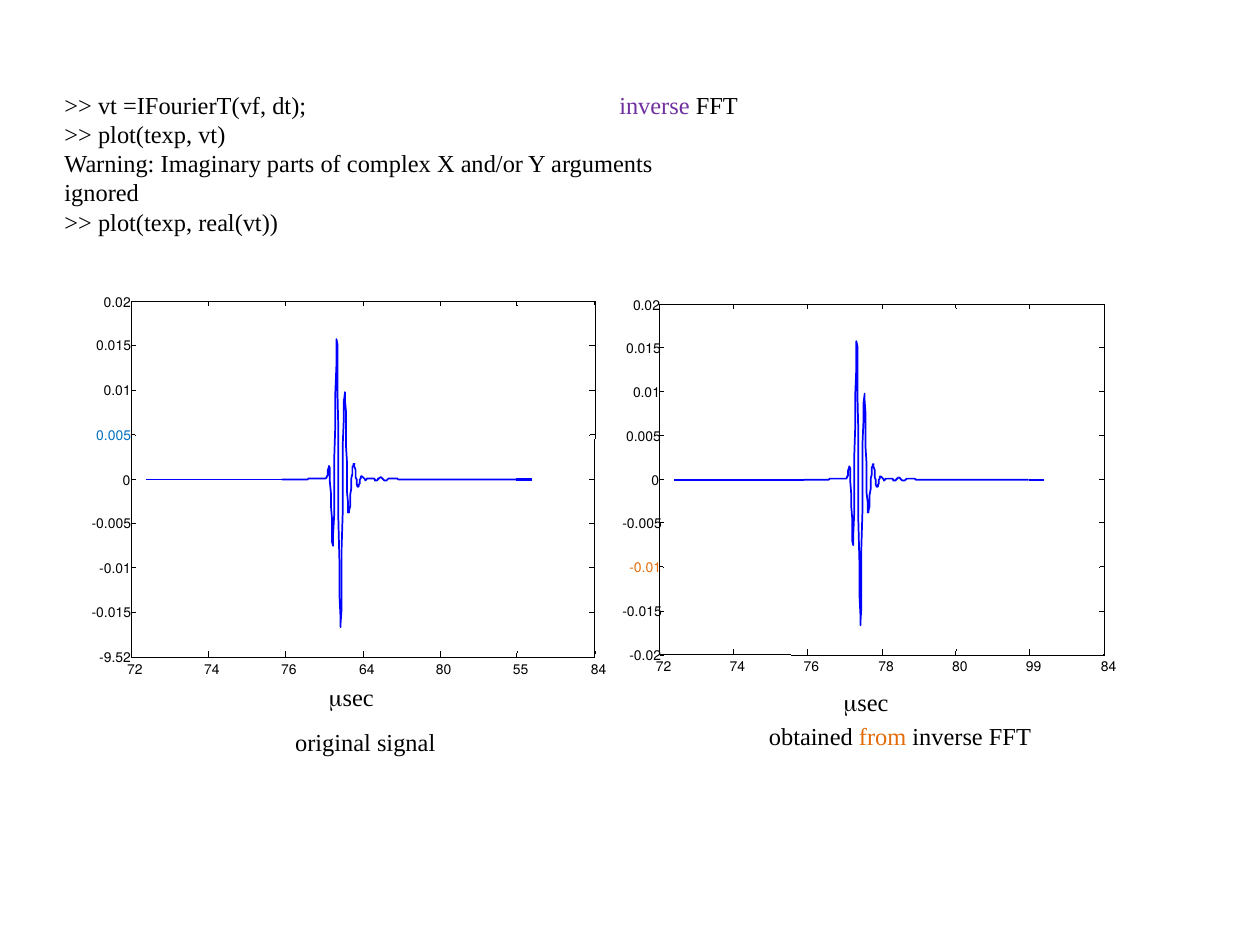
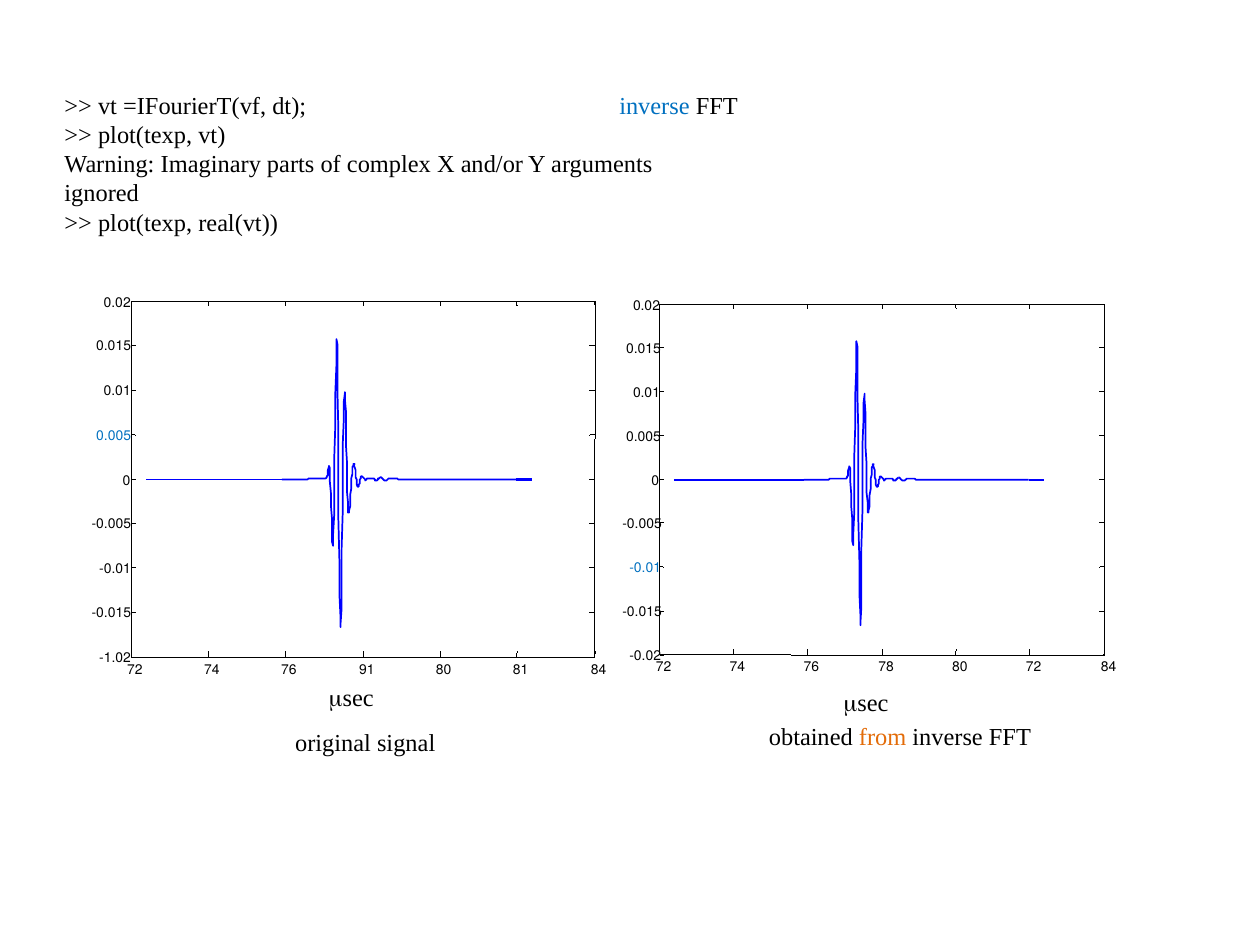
inverse at (654, 106) colour: purple -> blue
-0.01 at (645, 568) colour: orange -> blue
-9.52: -9.52 -> -1.02
80 99: 99 -> 72
64: 64 -> 91
55: 55 -> 81
